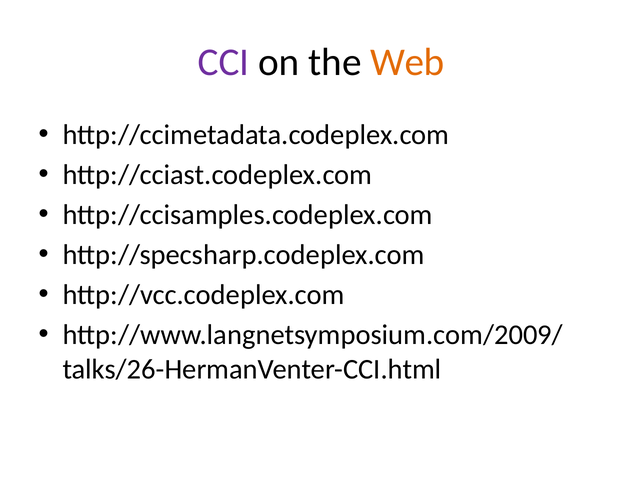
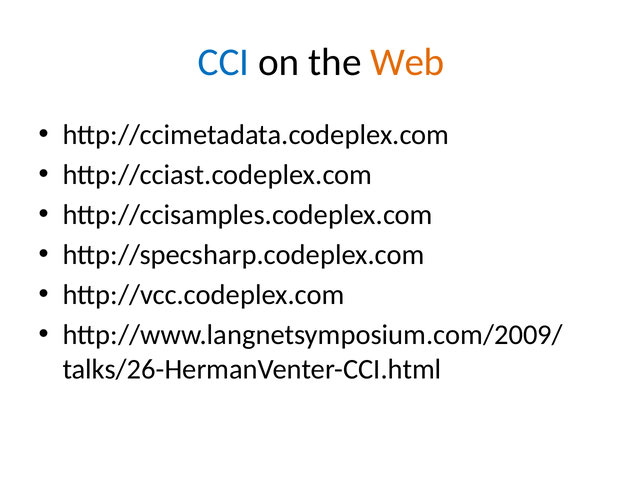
CCI colour: purple -> blue
